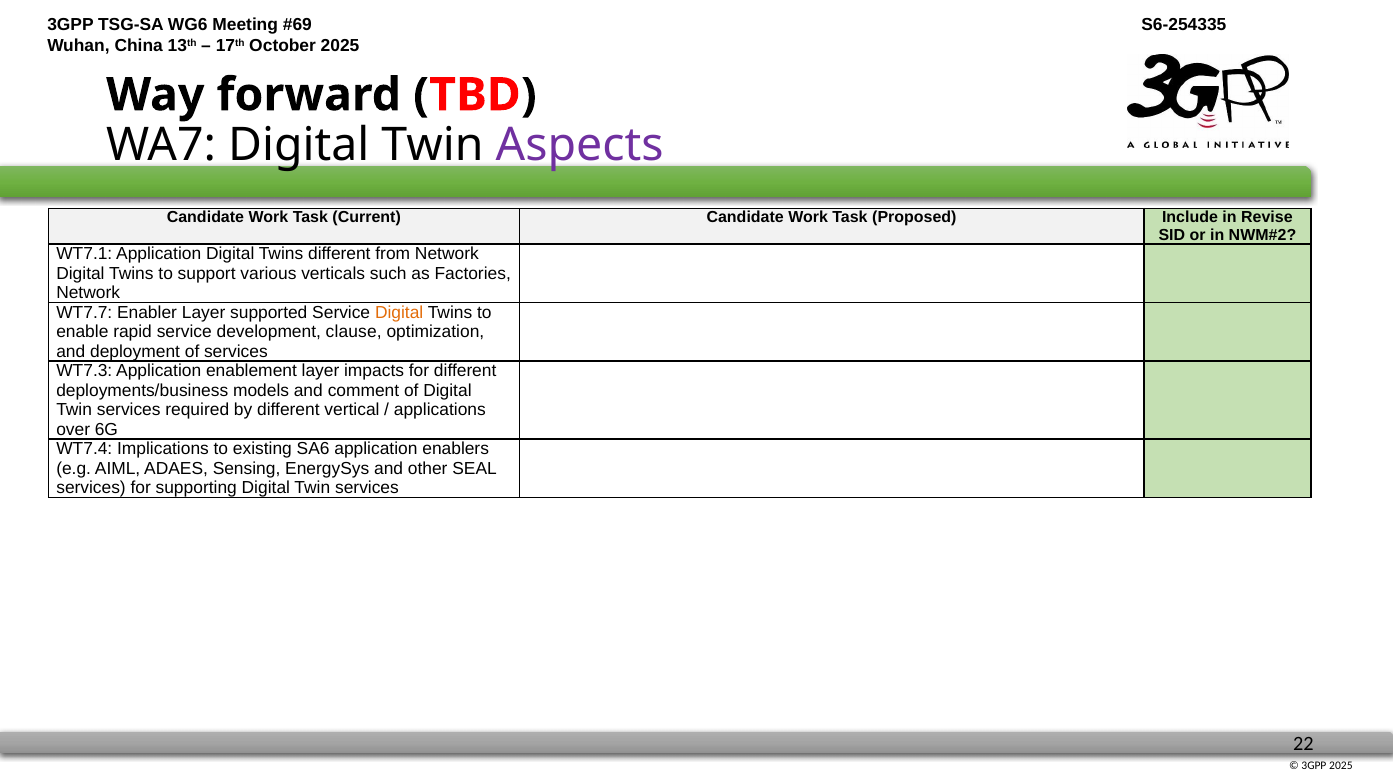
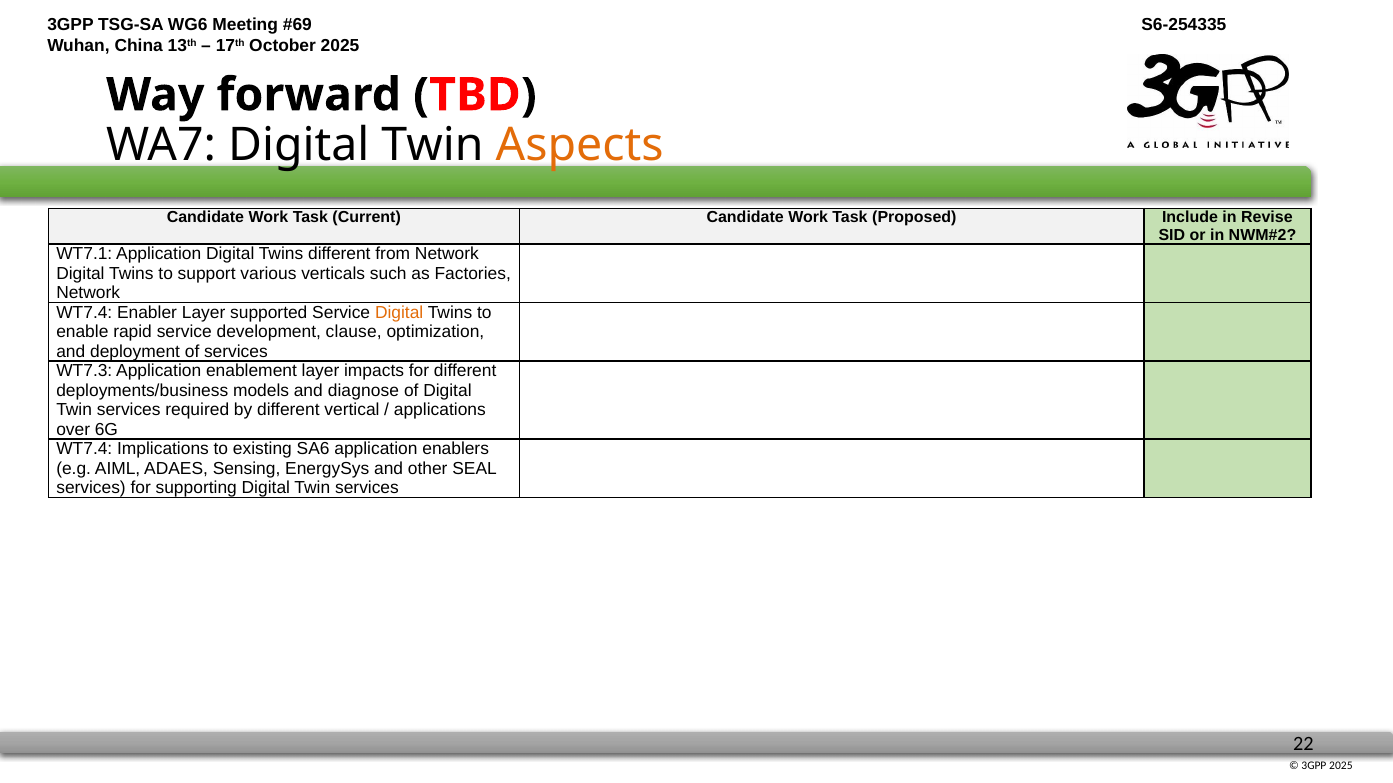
Aspects colour: purple -> orange
WT7.7 at (84, 313): WT7.7 -> WT7.4
comment: comment -> diagnose
